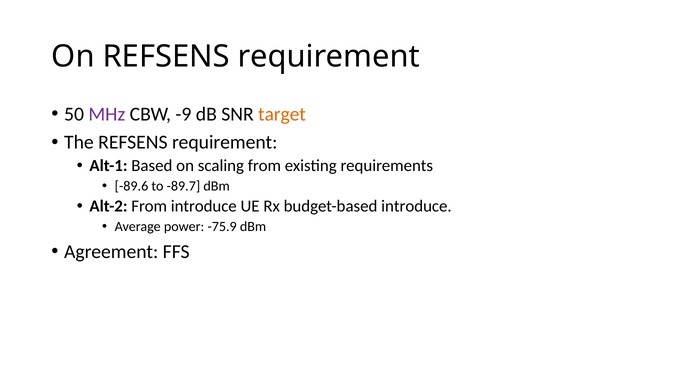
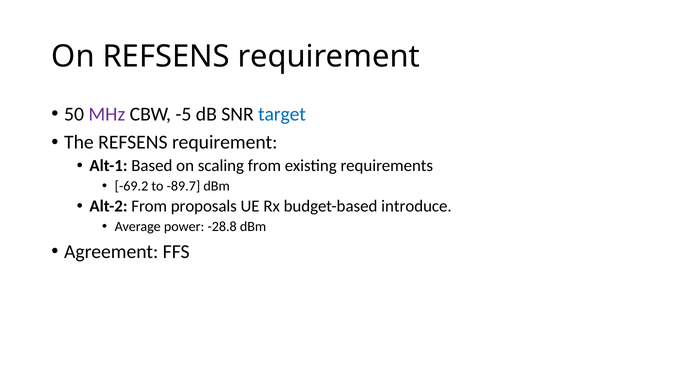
-9: -9 -> -5
target colour: orange -> blue
-89.6: -89.6 -> -69.2
From introduce: introduce -> proposals
-75.9: -75.9 -> -28.8
